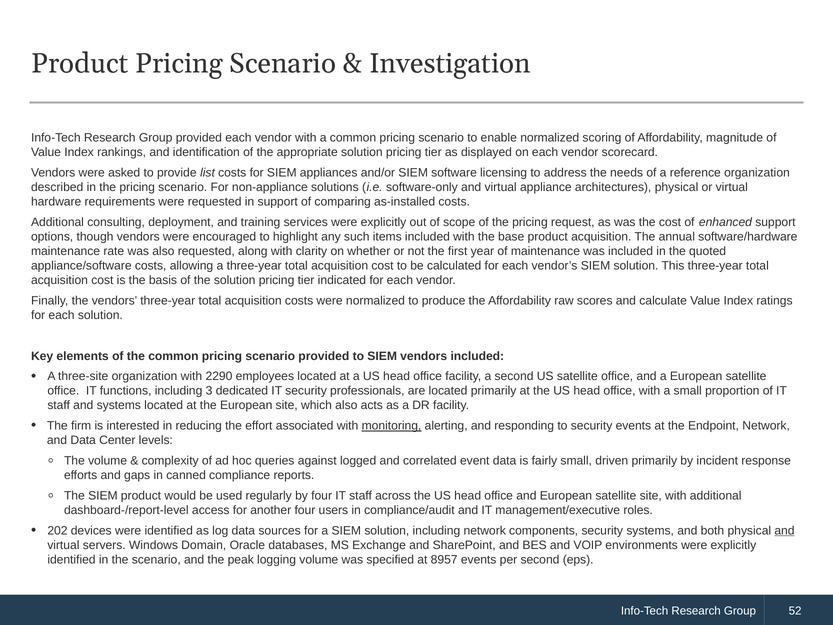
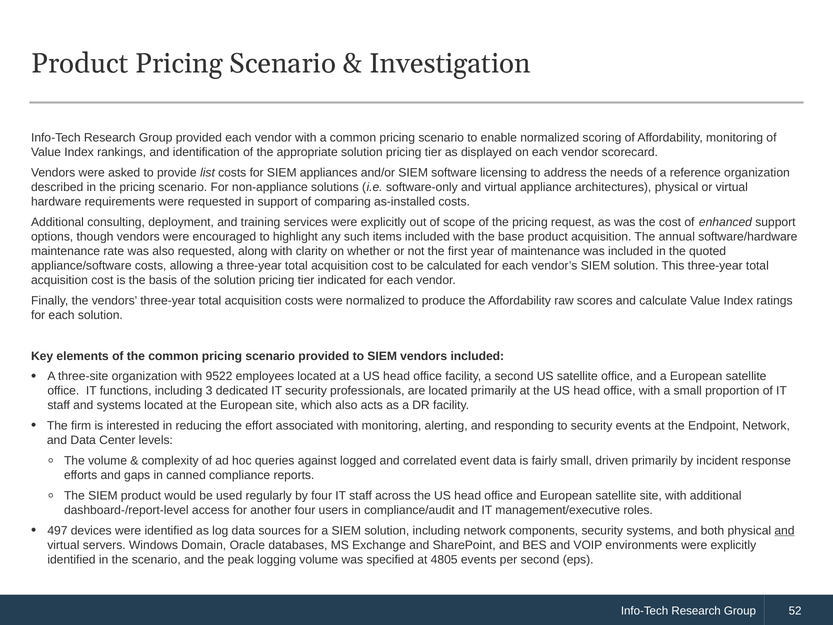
Affordability magnitude: magnitude -> monitoring
2290: 2290 -> 9522
monitoring at (392, 426) underline: present -> none
202: 202 -> 497
8957: 8957 -> 4805
